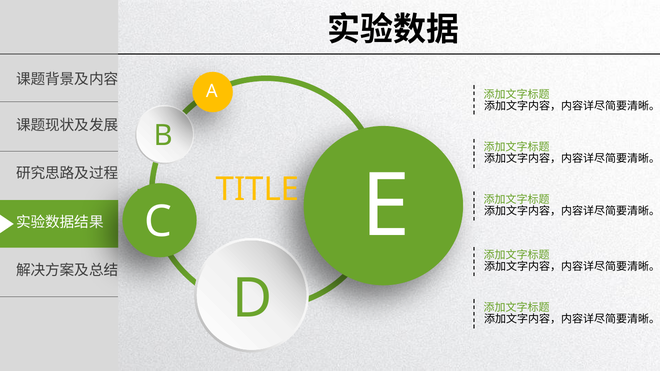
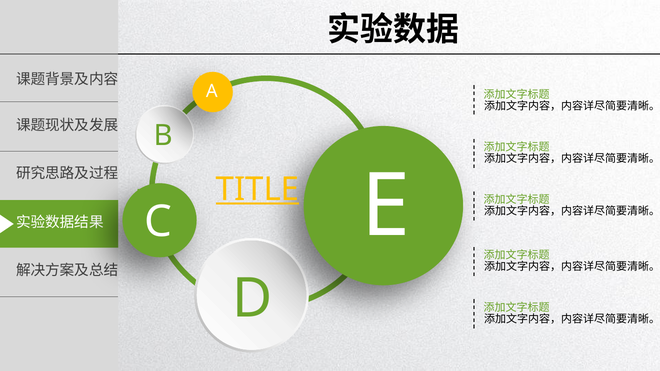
TITLE underline: none -> present
